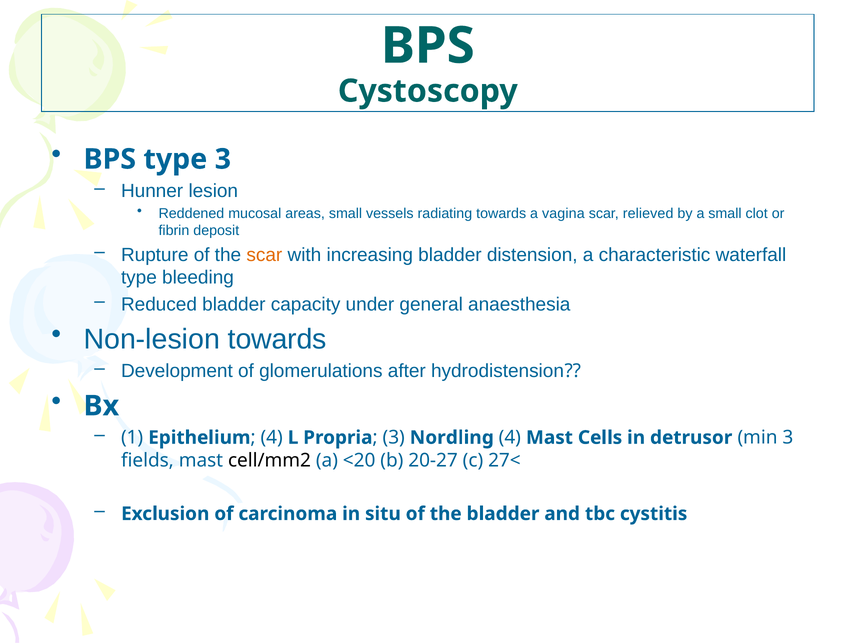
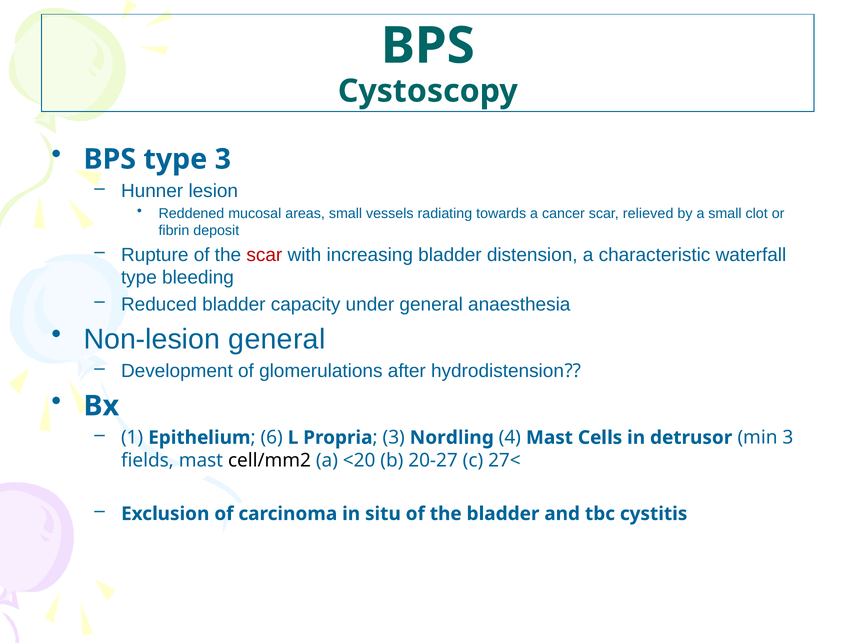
vagina: vagina -> cancer
scar at (264, 255) colour: orange -> red
Non-lesion towards: towards -> general
Epithelium 4: 4 -> 6
